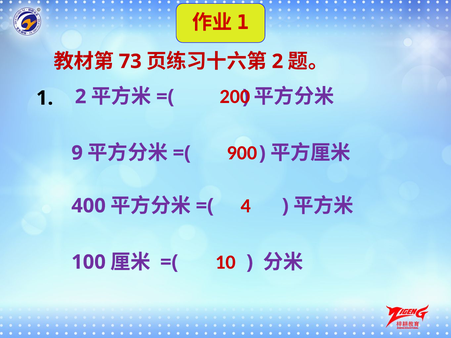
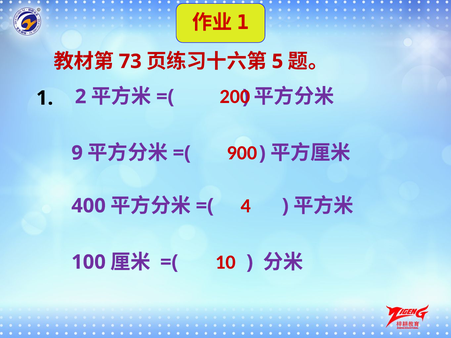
2 at (277, 61): 2 -> 5
